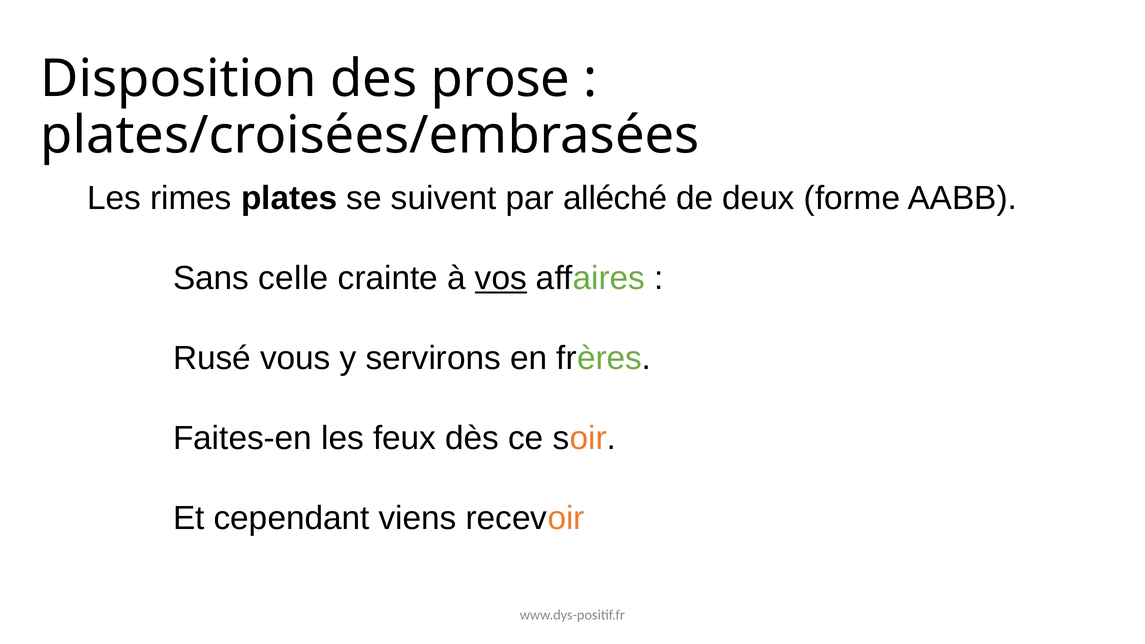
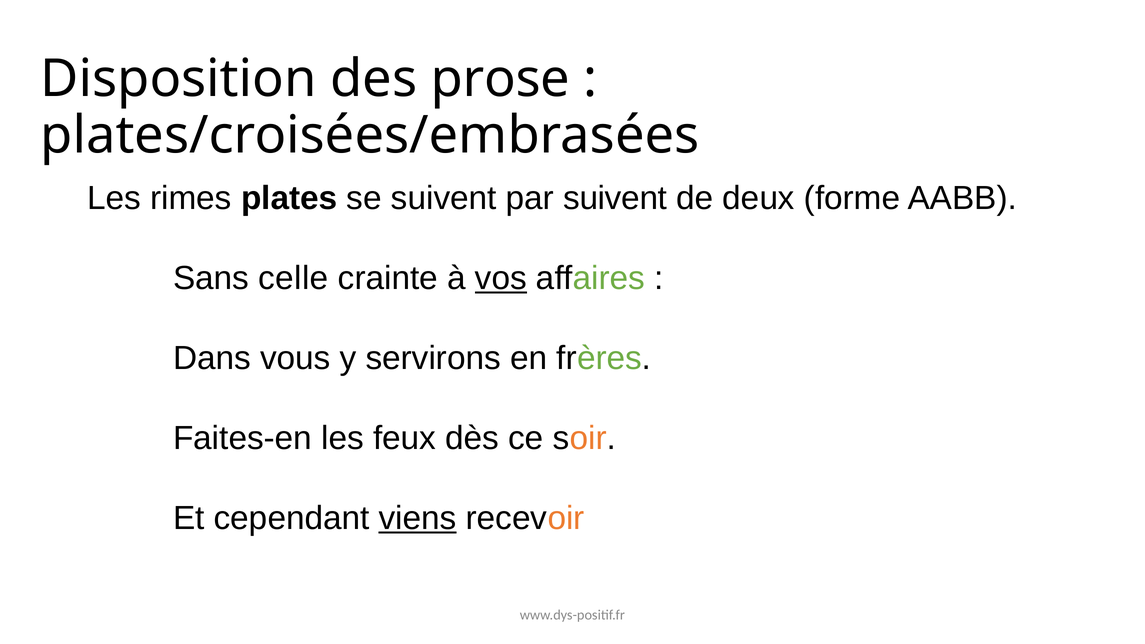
par alléché: alléché -> suivent
Rusé: Rusé -> Dans
viens underline: none -> present
